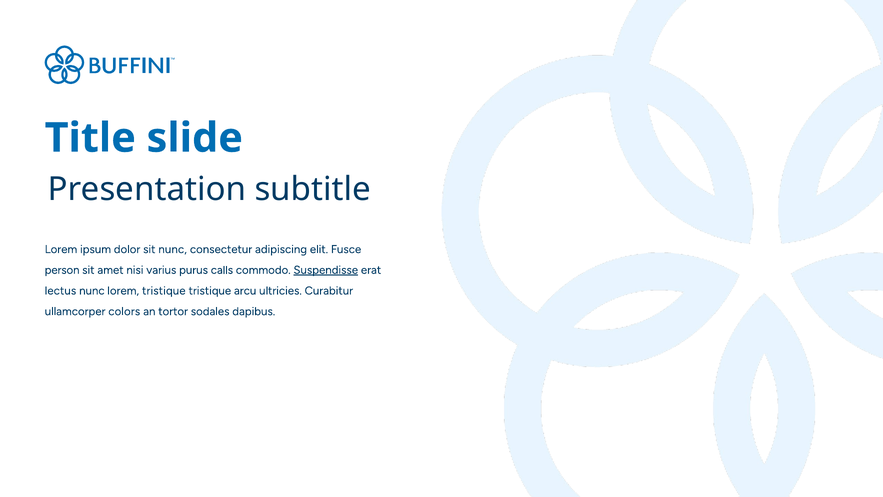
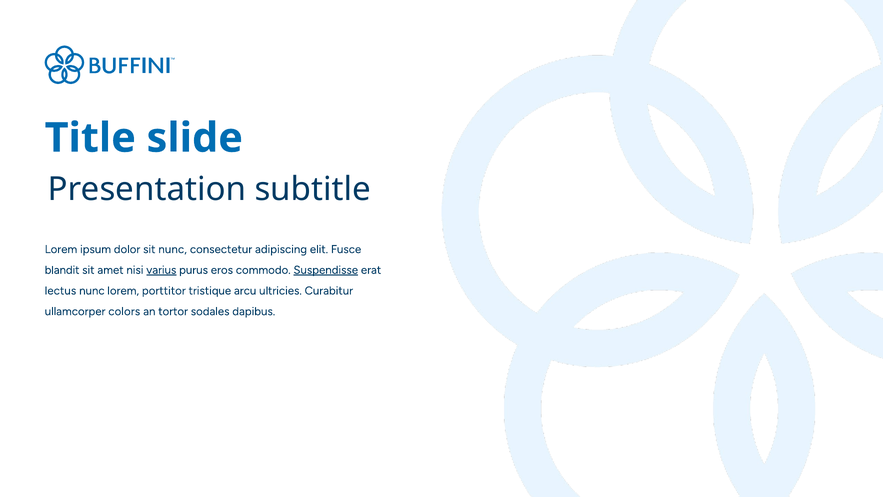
person: person -> blandit
varius underline: none -> present
calls: calls -> eros
lorem tristique: tristique -> porttitor
